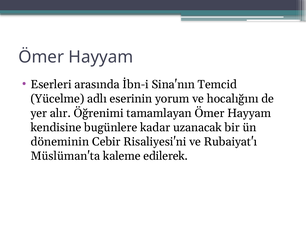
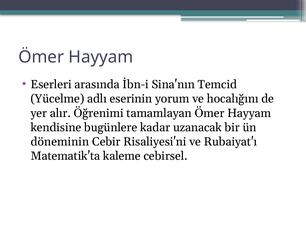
Müslüman'ta: Müslüman'ta -> Matematik'ta
edilerek: edilerek -> cebirsel
